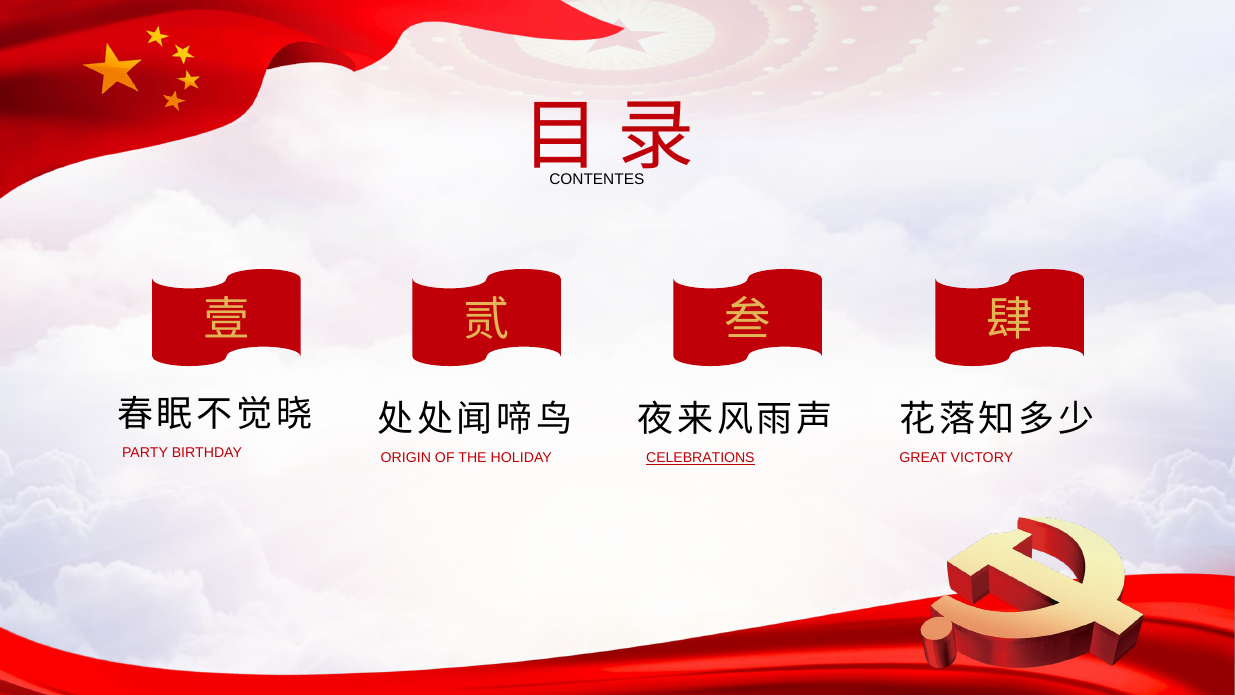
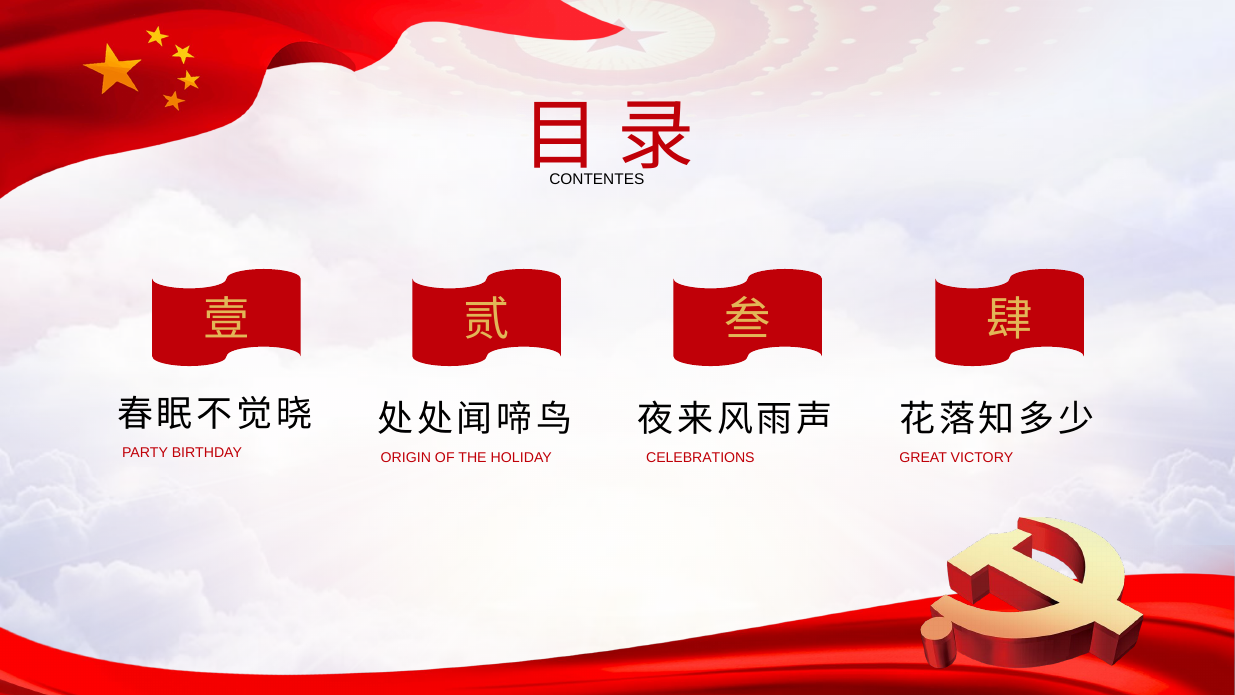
CELEBRATIONS underline: present -> none
